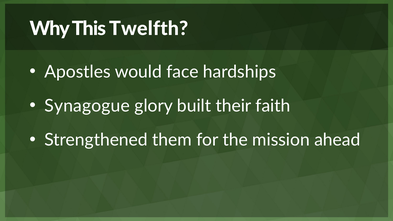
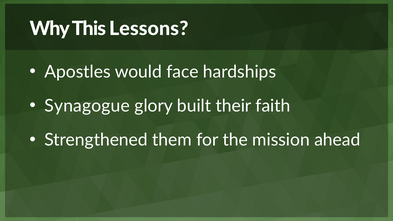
Twelfth: Twelfth -> Lessons
